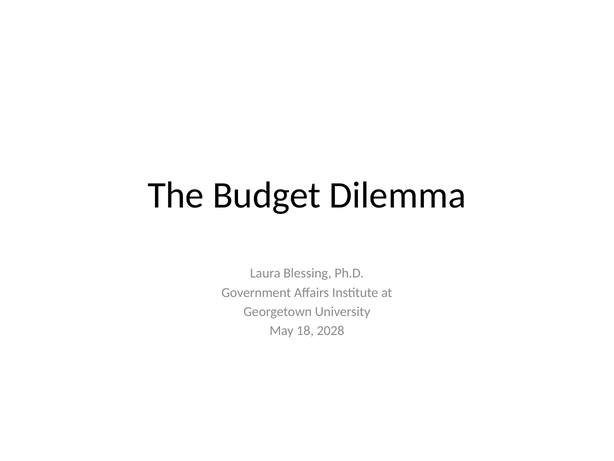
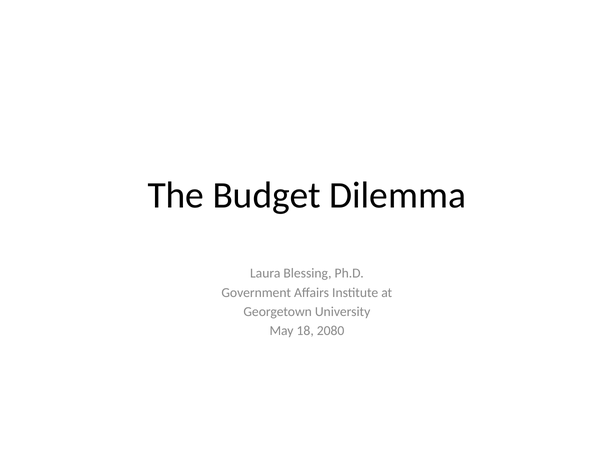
2028: 2028 -> 2080
